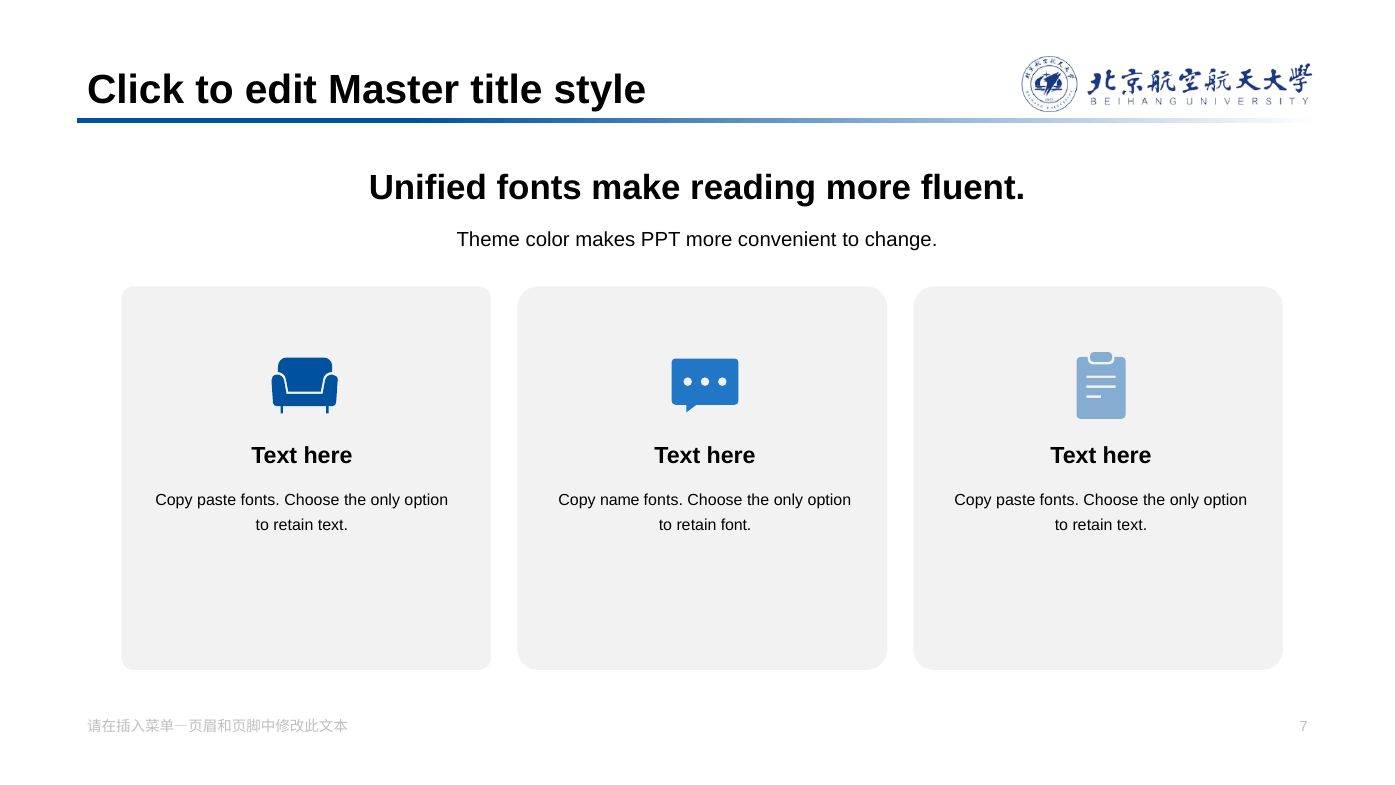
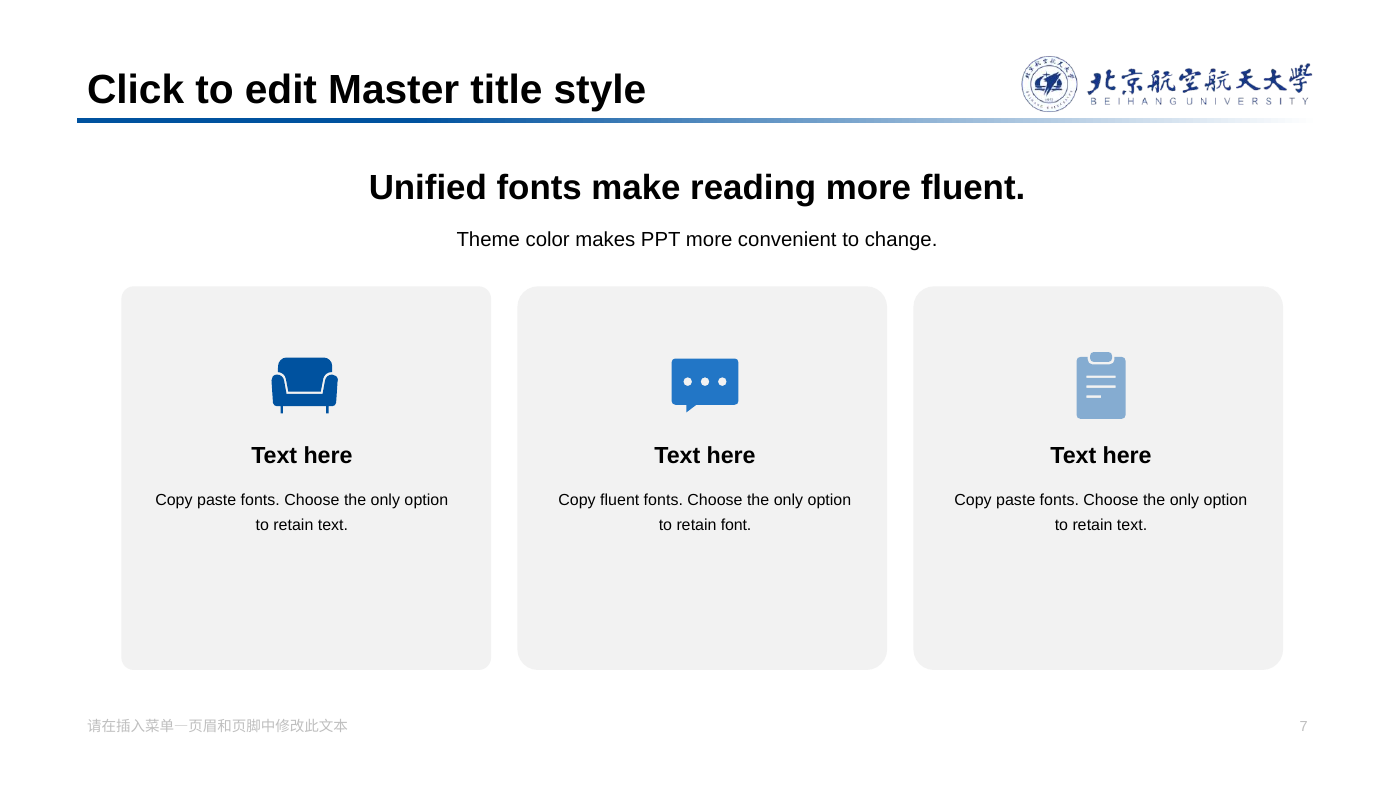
Copy name: name -> fluent
